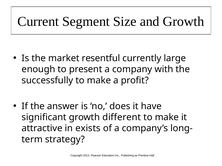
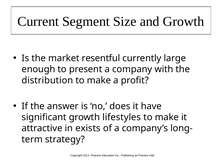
successfully: successfully -> distribution
different: different -> lifestyles
